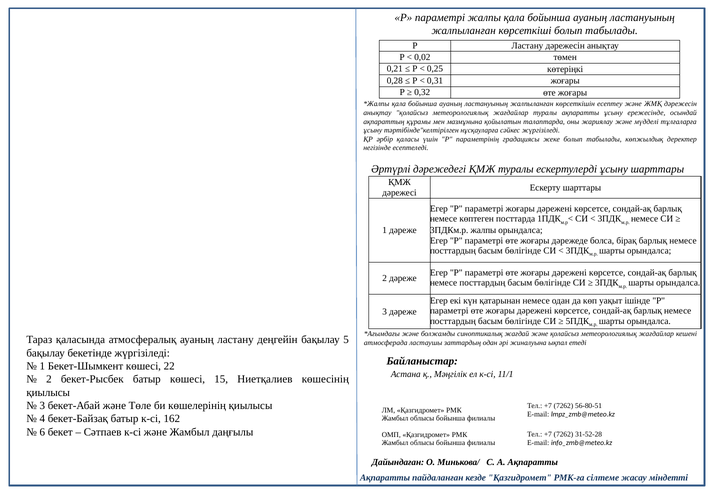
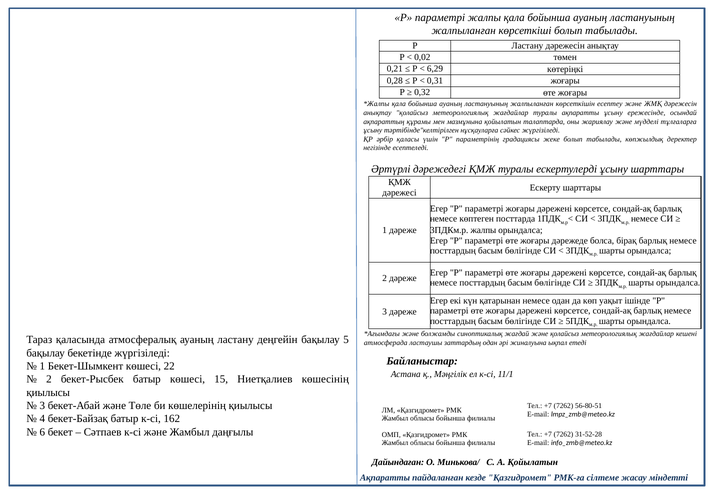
0,25: 0,25 -> 6,29
А Ақпаратты: Ақпаратты -> Қойылатын
